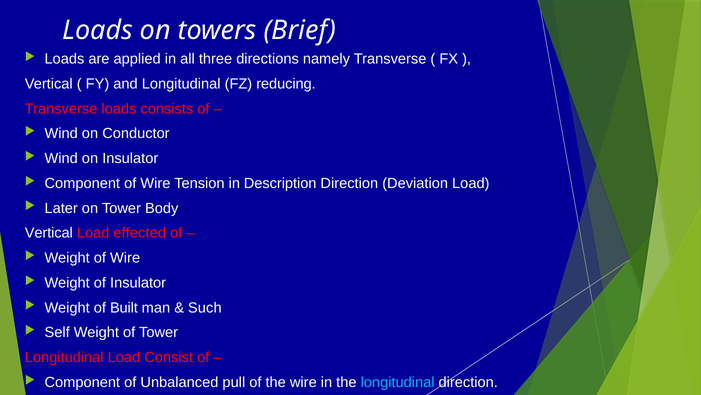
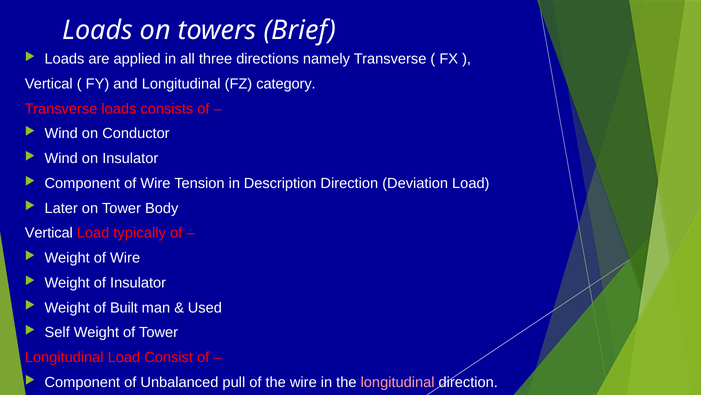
reducing: reducing -> category
effected: effected -> typically
Such: Such -> Used
longitudinal at (398, 382) colour: light blue -> pink
